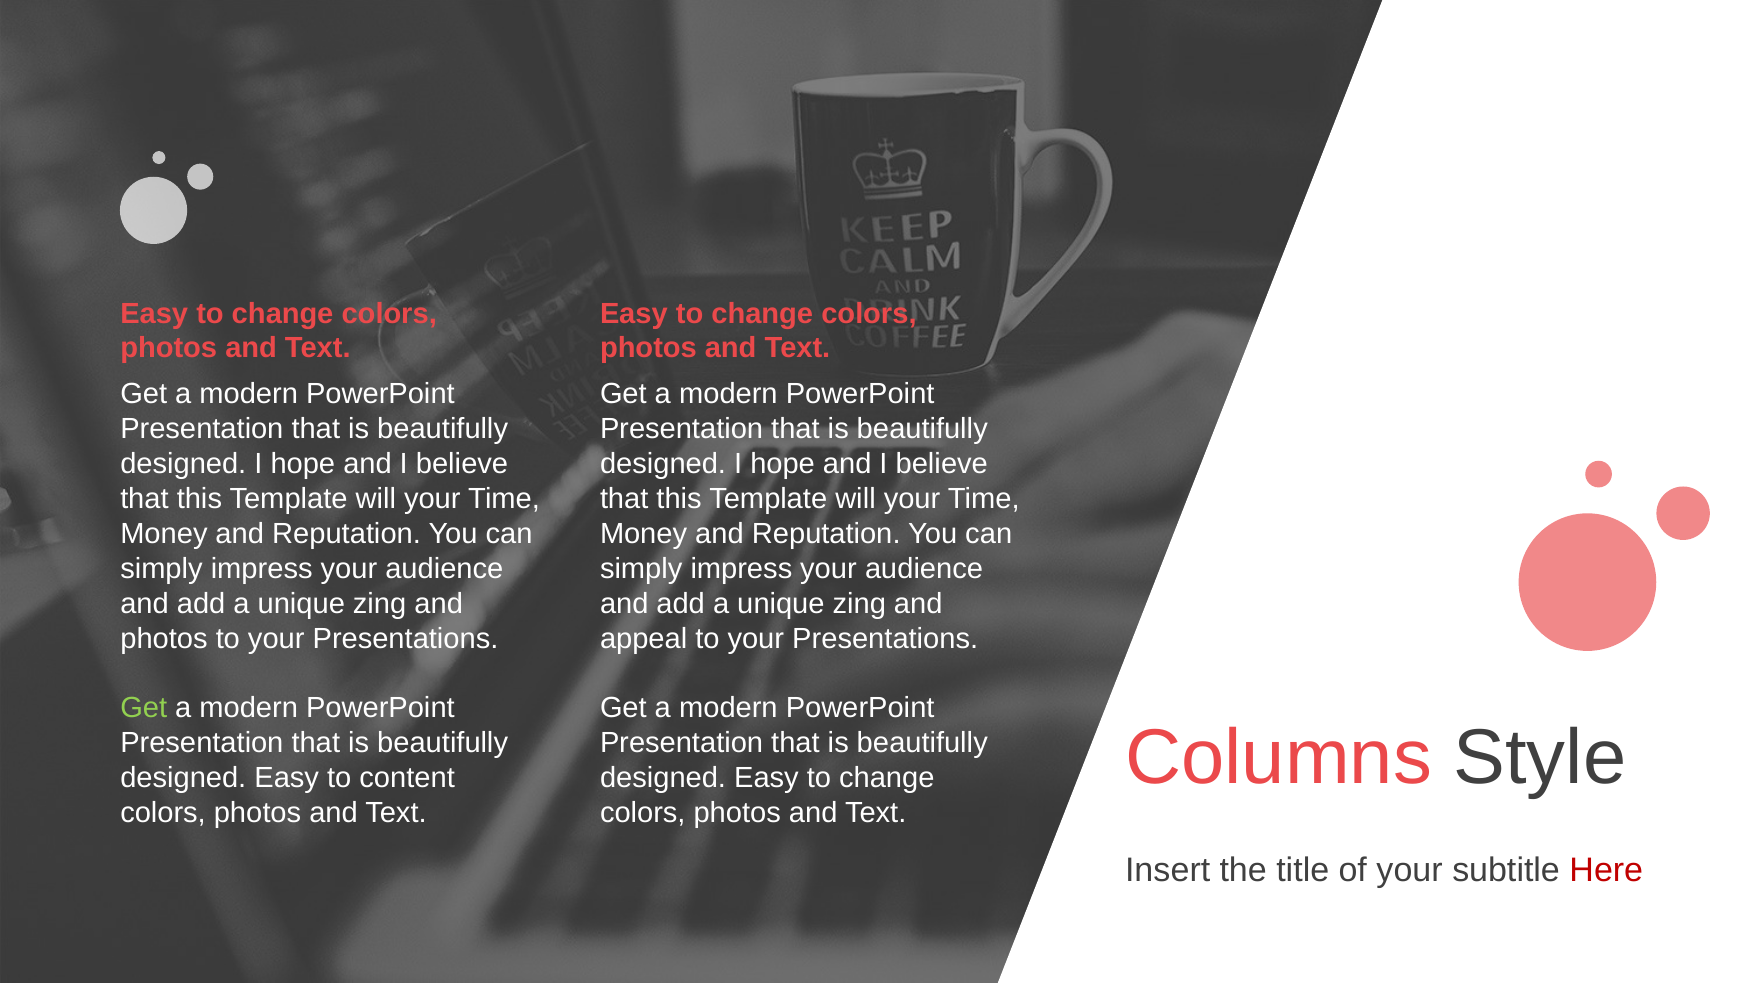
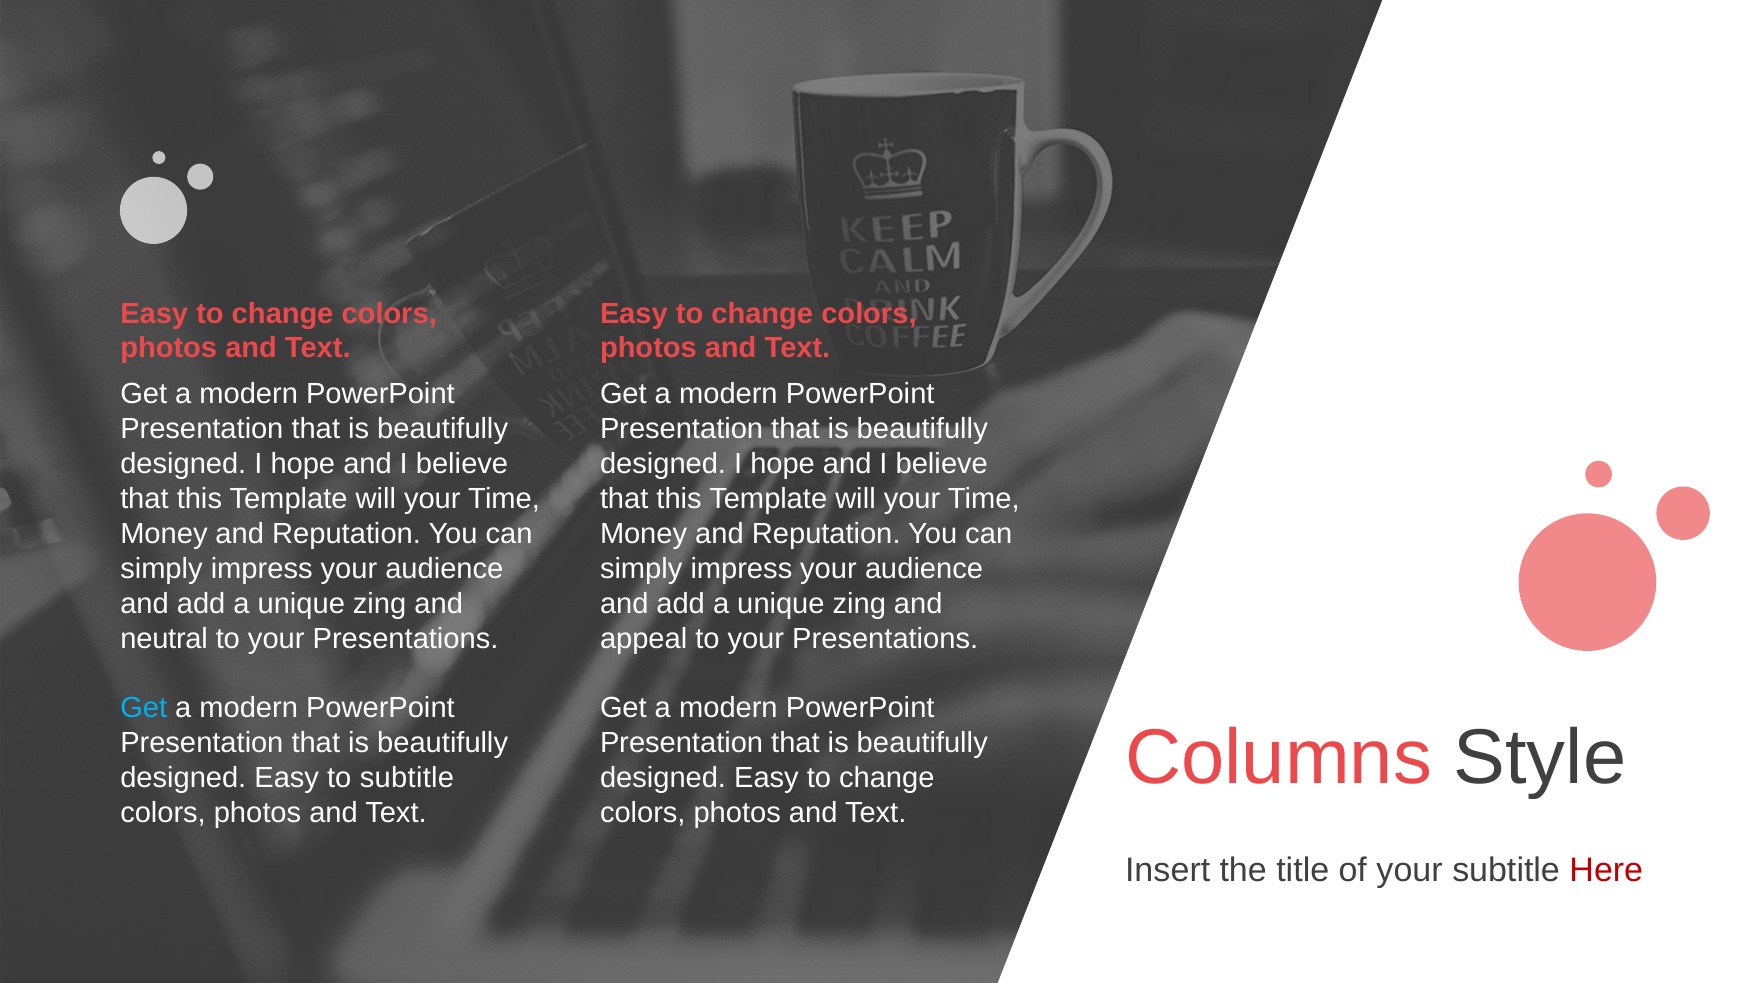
photos at (164, 639): photos -> neutral
Get at (144, 709) colour: light green -> light blue
to content: content -> subtitle
